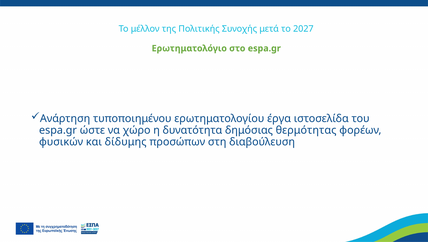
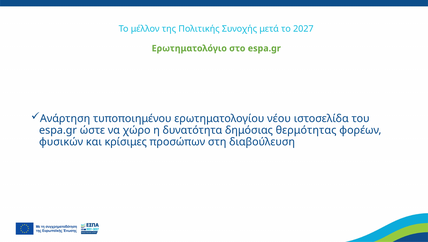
έργα: έργα -> νέου
δίδυμης: δίδυμης -> κρίσιμες
